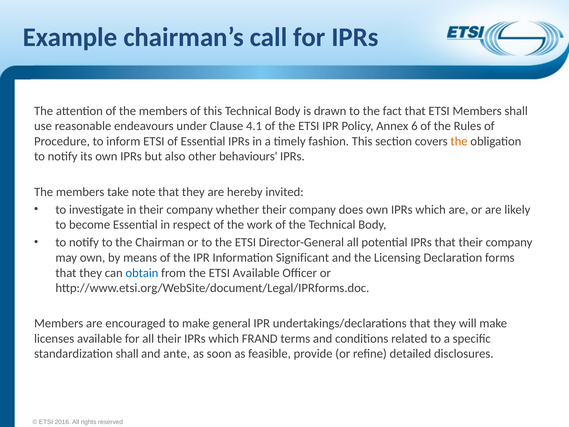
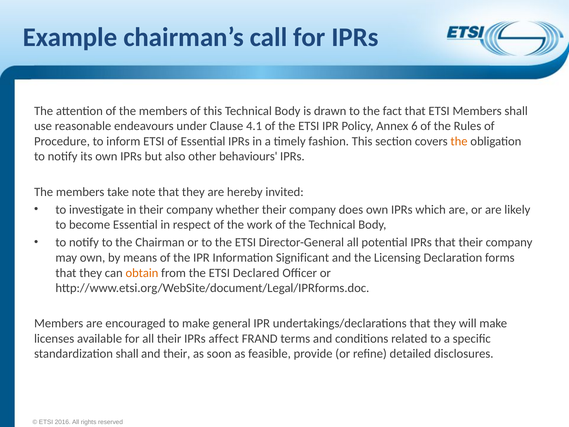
obtain colour: blue -> orange
ETSI Available: Available -> Declared
their IPRs which: which -> affect
and ante: ante -> their
